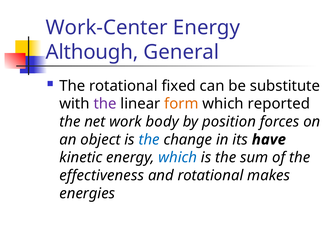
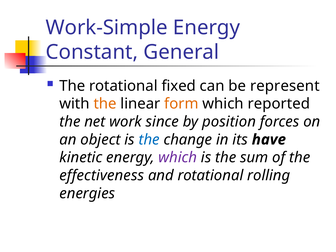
Work-Center: Work-Center -> Work-Simple
Although: Although -> Constant
substitute: substitute -> represent
the at (105, 104) colour: purple -> orange
body: body -> since
which at (178, 158) colour: blue -> purple
makes: makes -> rolling
